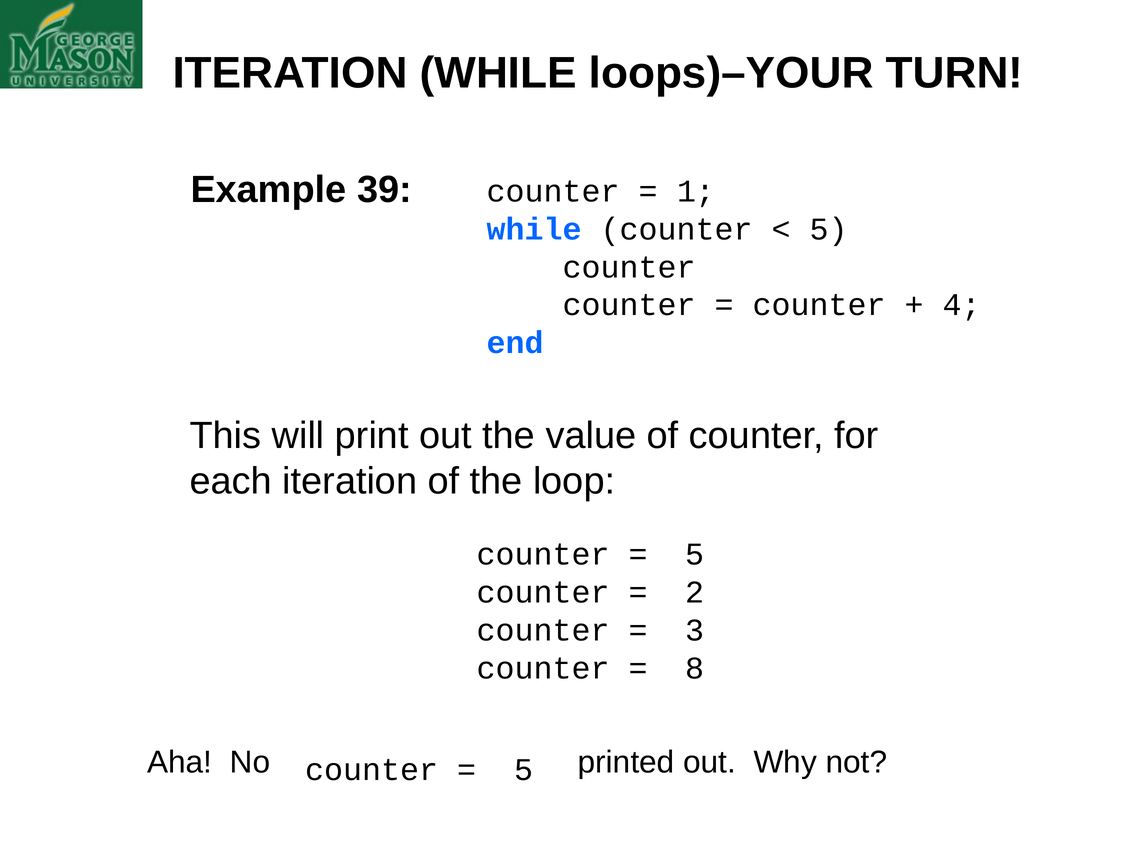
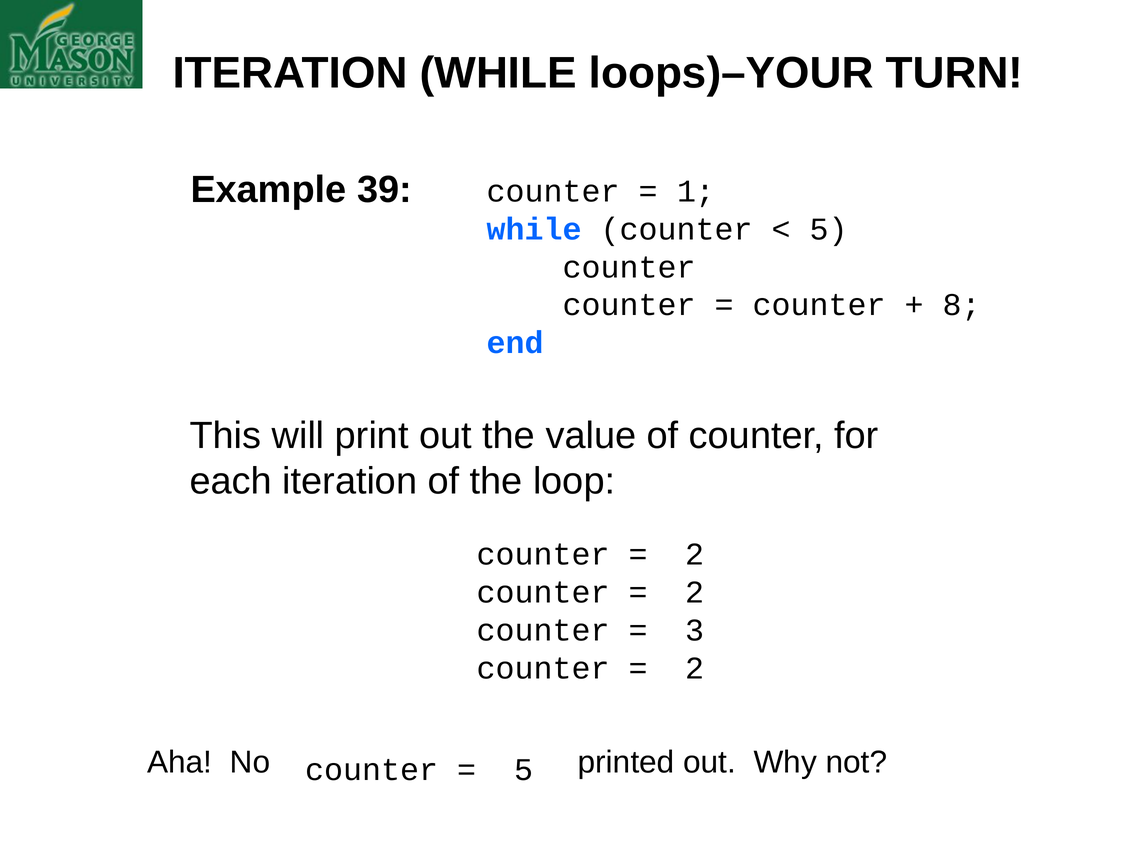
4: 4 -> 8
5 at (695, 555): 5 -> 2
8 at (695, 669): 8 -> 2
